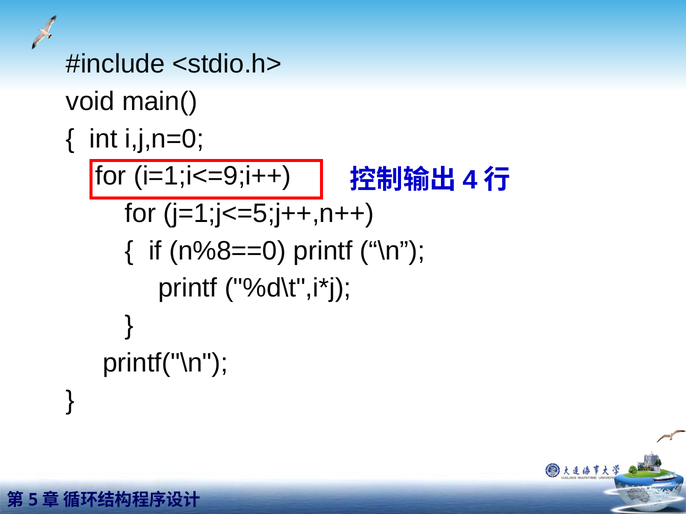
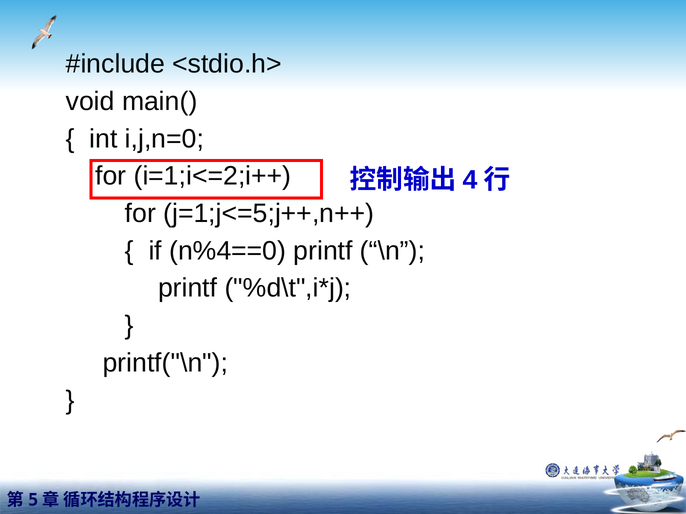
i=1;i<=9;i++: i=1;i<=9;i++ -> i=1;i<=2;i++
n%8==0: n%8==0 -> n%4==0
